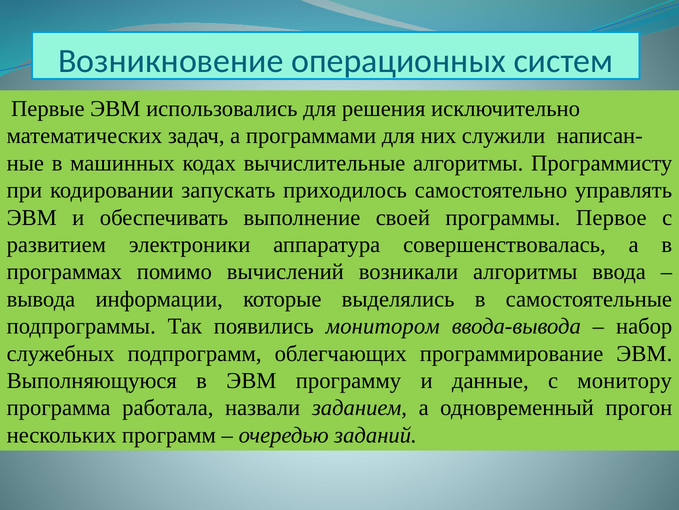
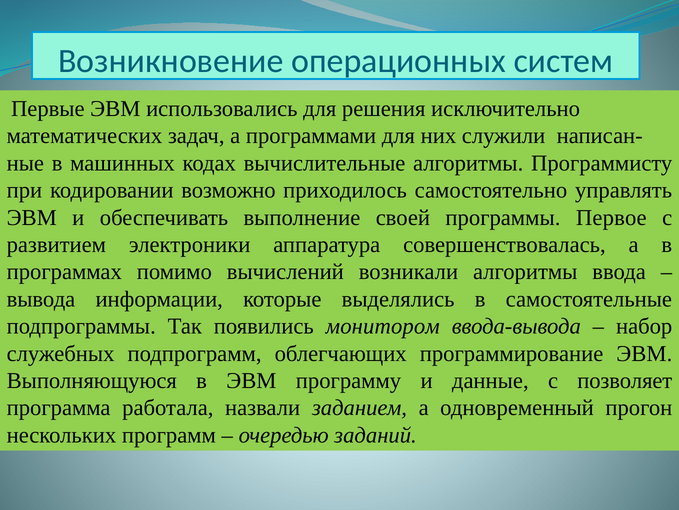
запускать: запускать -> возможно
монитору: монитору -> позволяет
